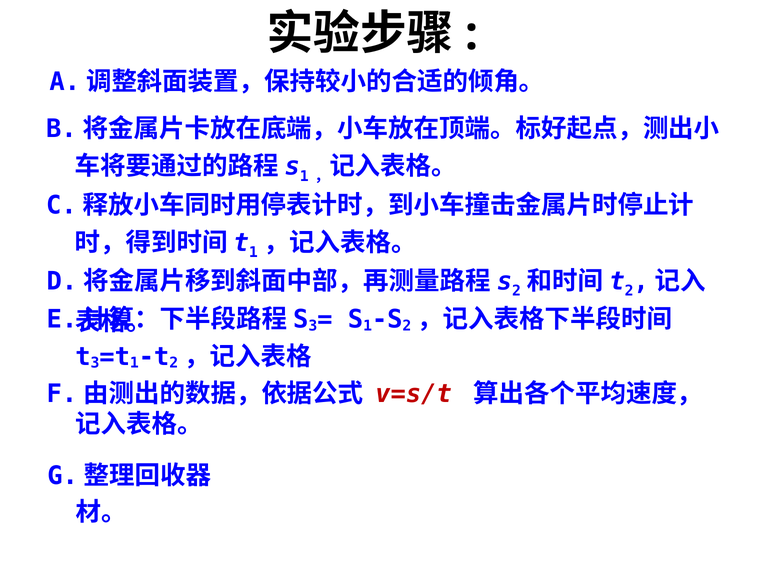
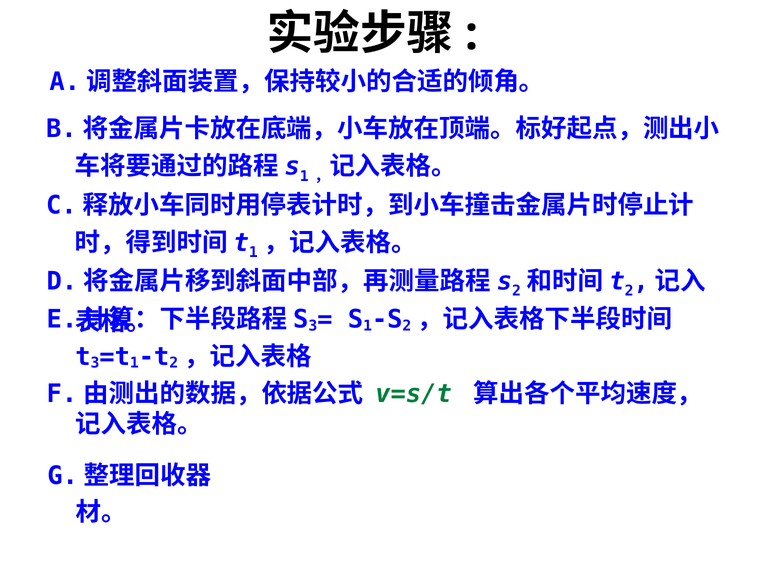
v=s/t colour: red -> green
